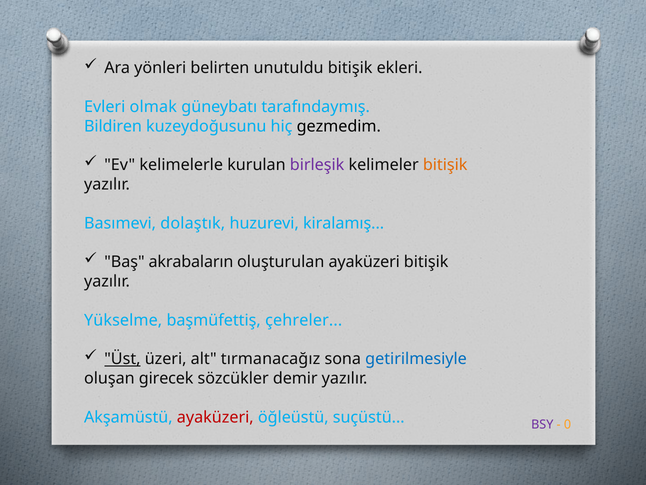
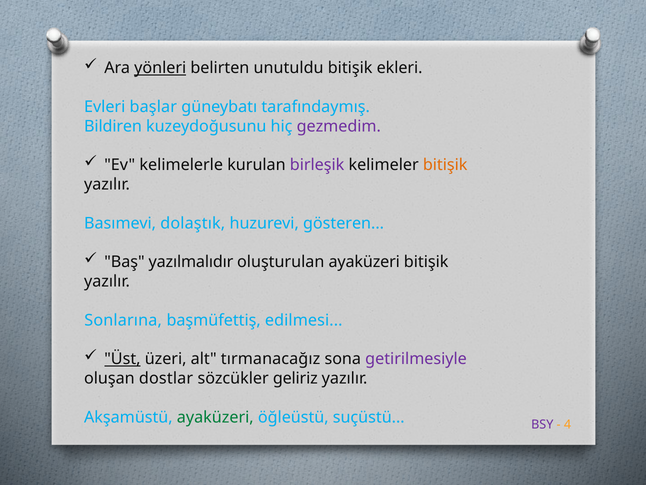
yönleri underline: none -> present
olmak: olmak -> başlar
gezmedim colour: black -> purple
kiralamış: kiralamış -> gösteren
akrabaların: akrabaların -> yazılmalıdır
Yükselme: Yükselme -> Sonlarına
çehreler: çehreler -> edilmesi
getirilmesiyle colour: blue -> purple
girecek: girecek -> dostlar
demir: demir -> geliriz
ayaküzeri at (215, 417) colour: red -> green
0: 0 -> 4
